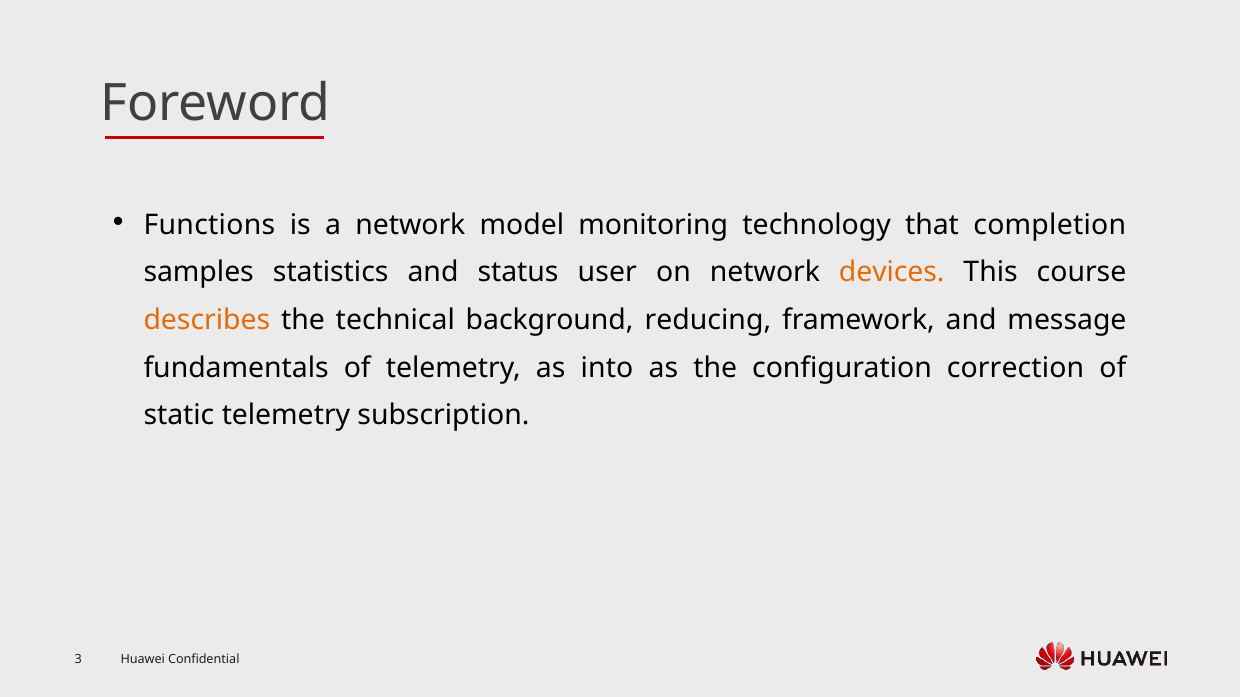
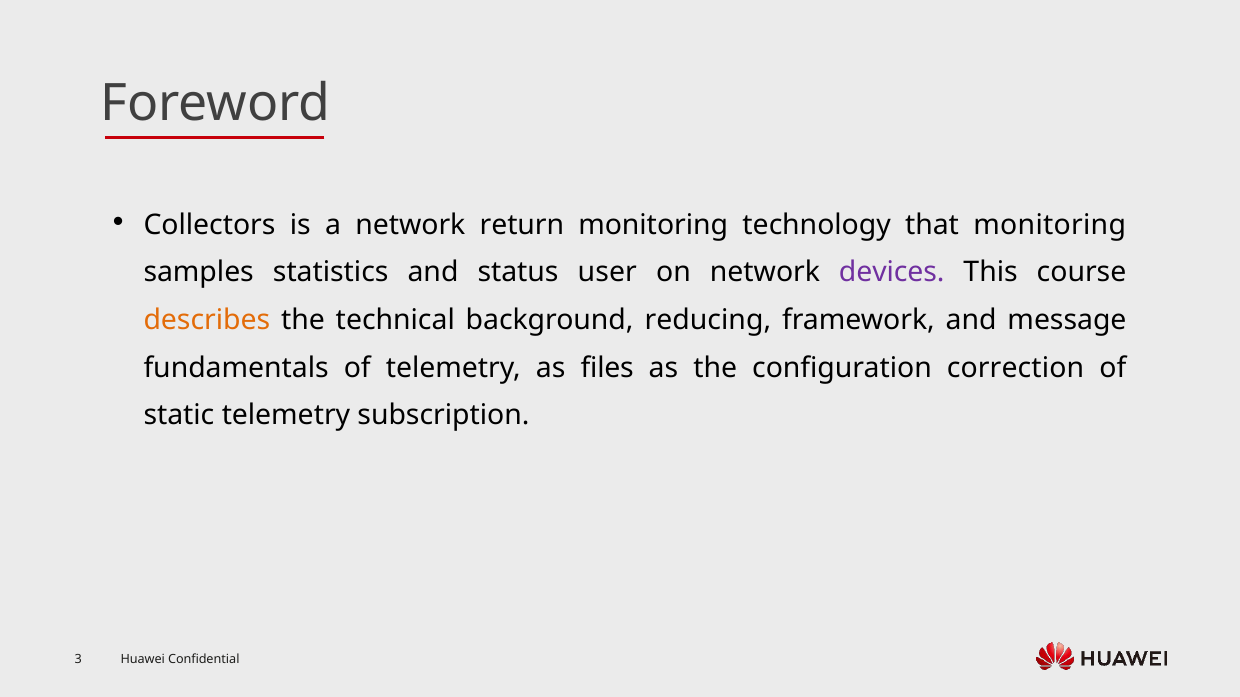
Functions: Functions -> Collectors
model: model -> return
that completion: completion -> monitoring
devices colour: orange -> purple
into: into -> files
